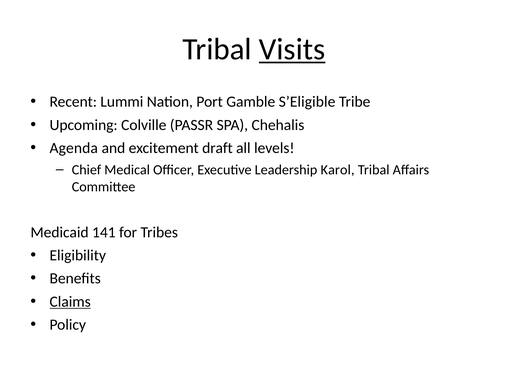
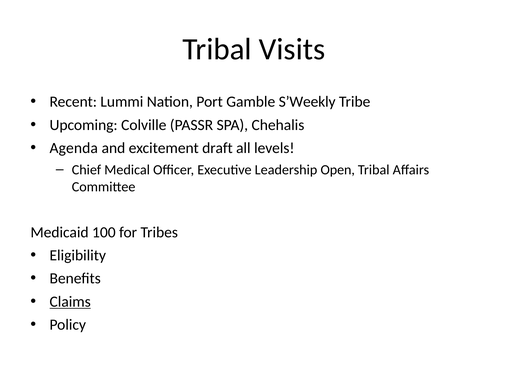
Visits underline: present -> none
S’Eligible: S’Eligible -> S’Weekly
Karol: Karol -> Open
141: 141 -> 100
